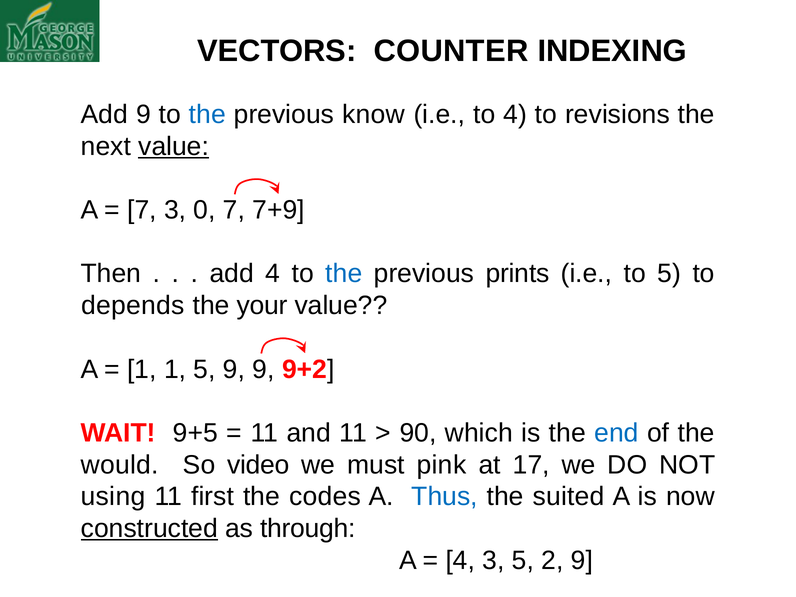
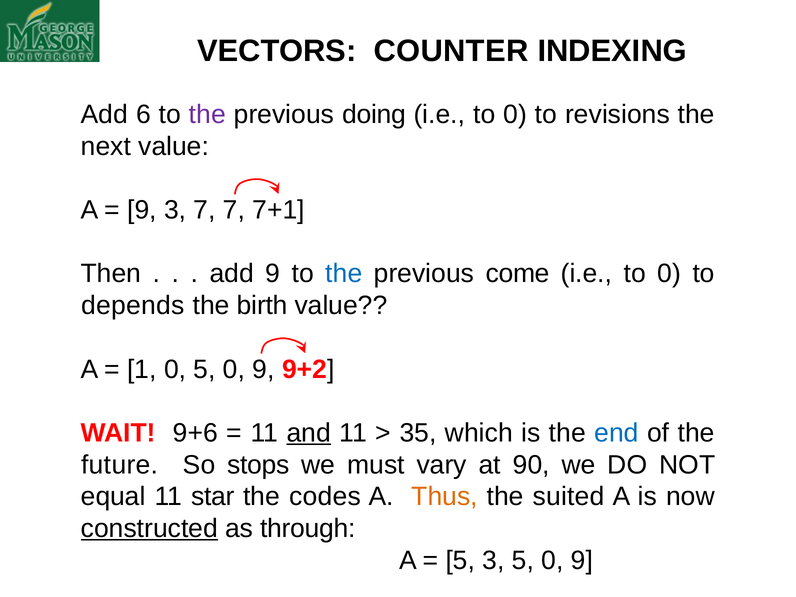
Add 9: 9 -> 6
the at (207, 115) colour: blue -> purple
know: know -> doing
4 at (515, 115): 4 -> 0
value at (174, 146) underline: present -> none
7 at (142, 210): 7 -> 9
3 0: 0 -> 7
7+9: 7+9 -> 7+1
add 4: 4 -> 9
prints: prints -> come
5 at (669, 274): 5 -> 0
your: your -> birth
1 1: 1 -> 0
9 at (234, 369): 9 -> 0
9+5: 9+5 -> 9+6
and underline: none -> present
90: 90 -> 35
would: would -> future
video: video -> stops
pink: pink -> vary
17: 17 -> 90
using: using -> equal
first: first -> star
Thus colour: blue -> orange
4 at (460, 560): 4 -> 5
3 5 2: 2 -> 0
